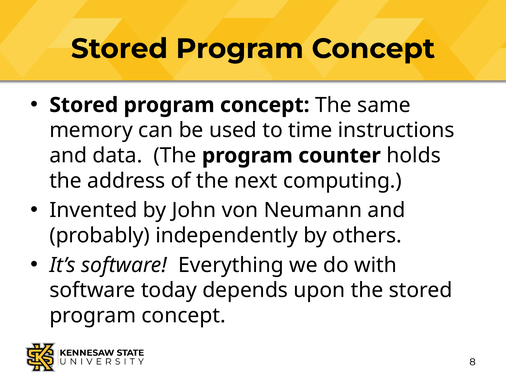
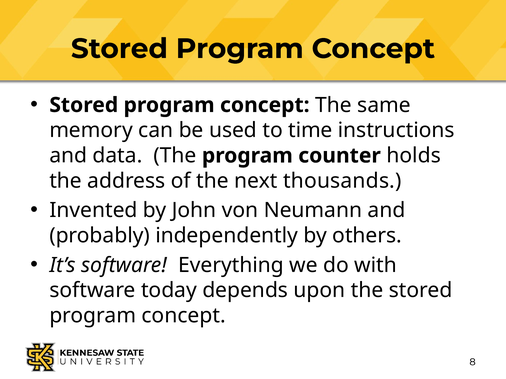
computing: computing -> thousands
